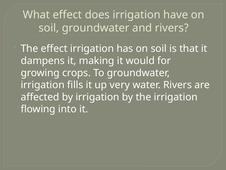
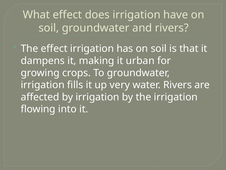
would: would -> urban
